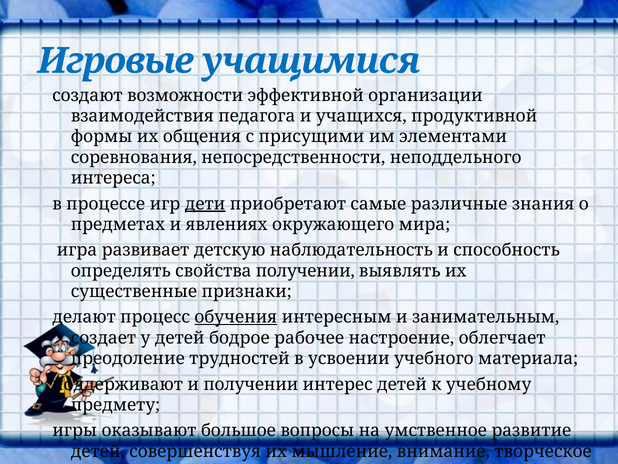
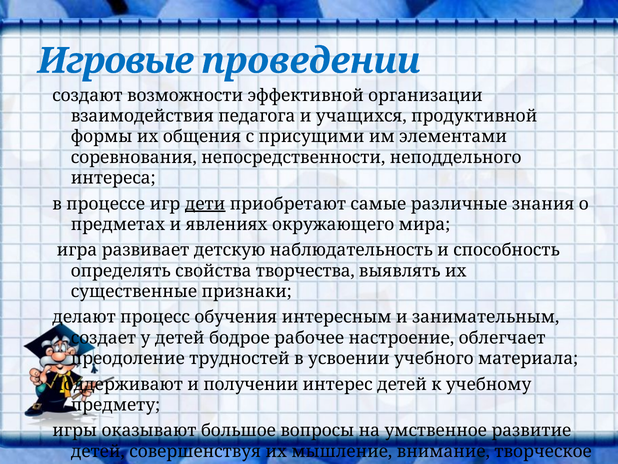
учащимися: учащимися -> проведении
свойства получении: получении -> творчества
обучения underline: present -> none
